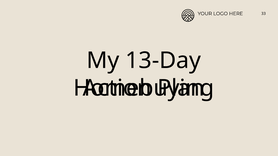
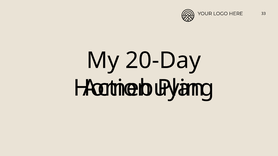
13-Day: 13-Day -> 20-Day
